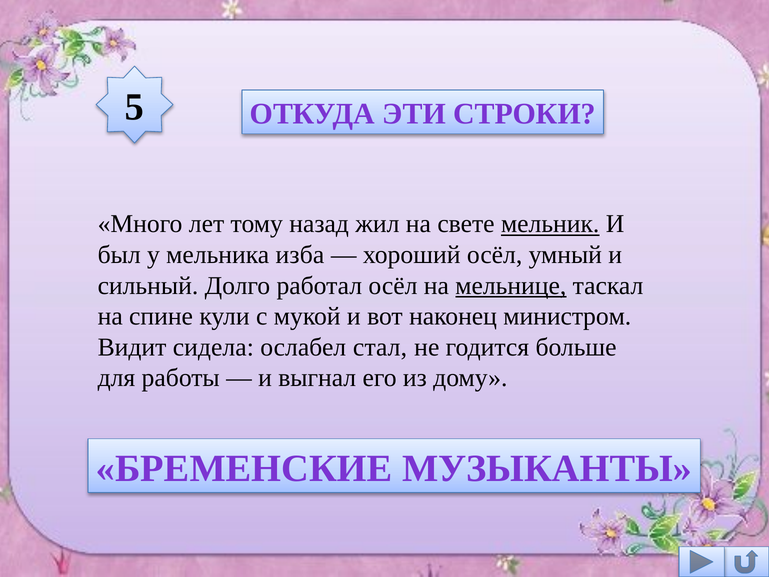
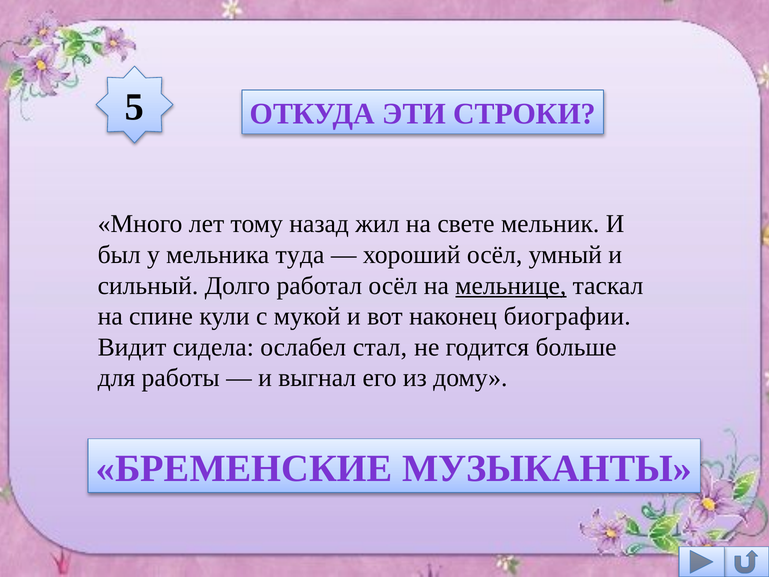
мельник underline: present -> none
изба: изба -> туда
министром: министром -> биографии
